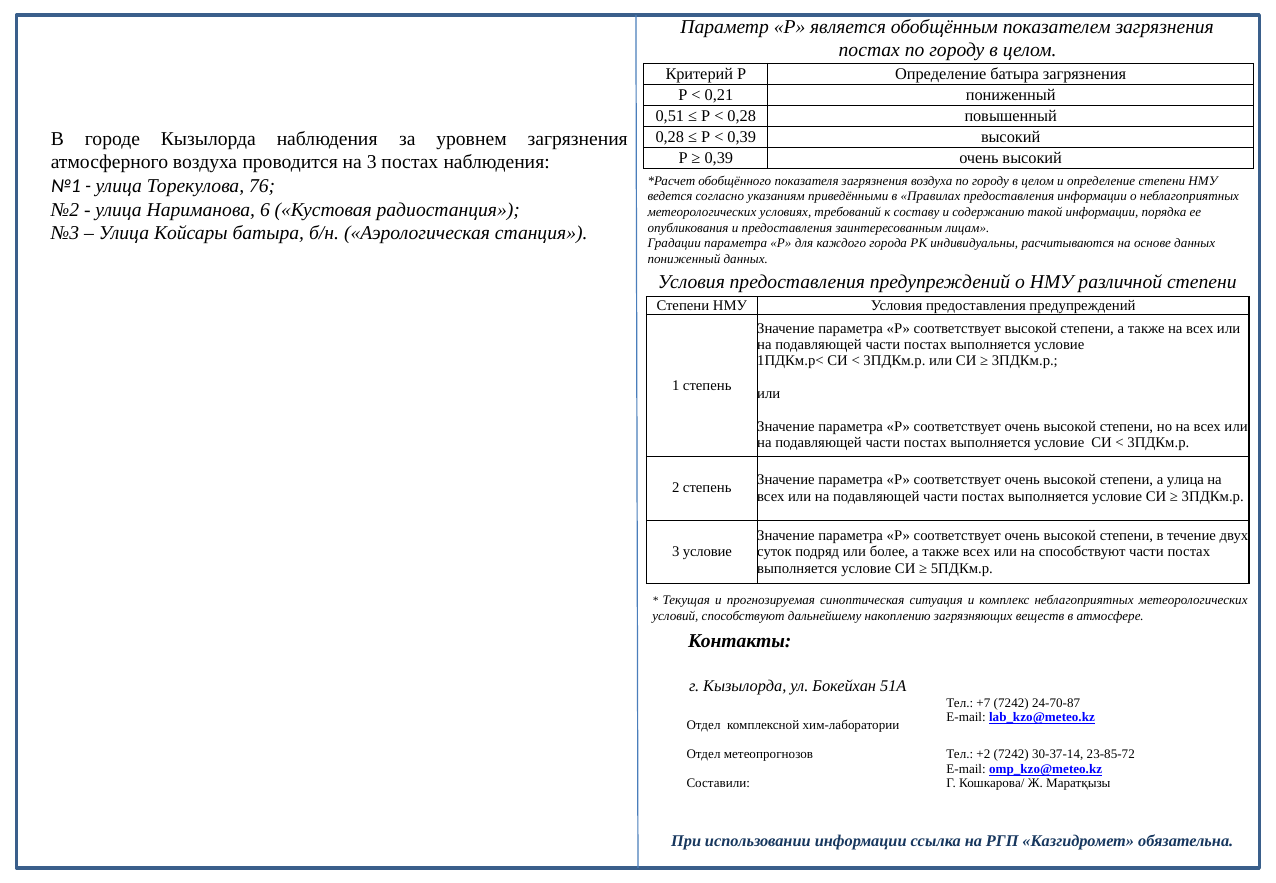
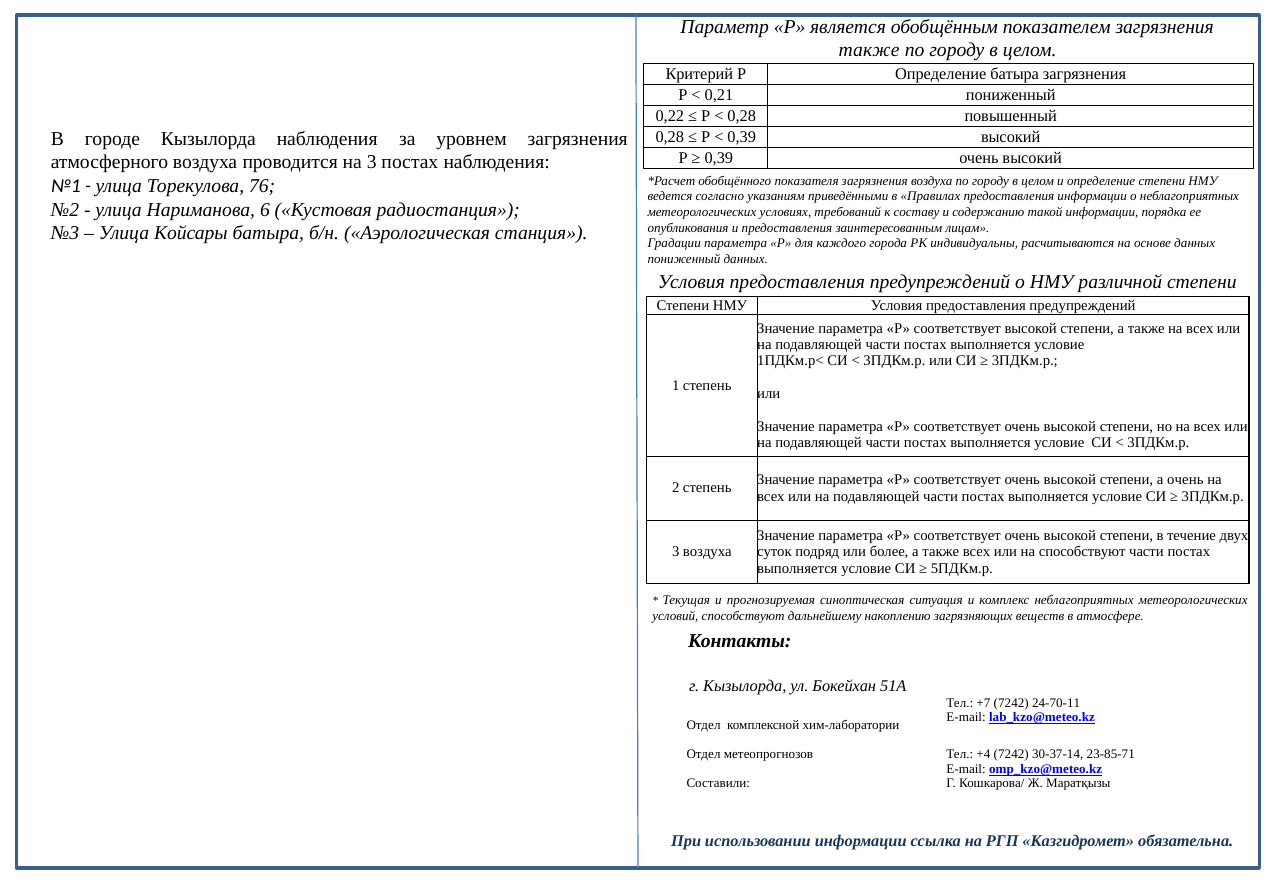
постах at (869, 50): постах -> также
0,51: 0,51 -> 0,22
а улица: улица -> очень
3 условие: условие -> воздуха
24-70-87: 24-70-87 -> 24-70-11
+2: +2 -> +4
23-85-72: 23-85-72 -> 23-85-71
